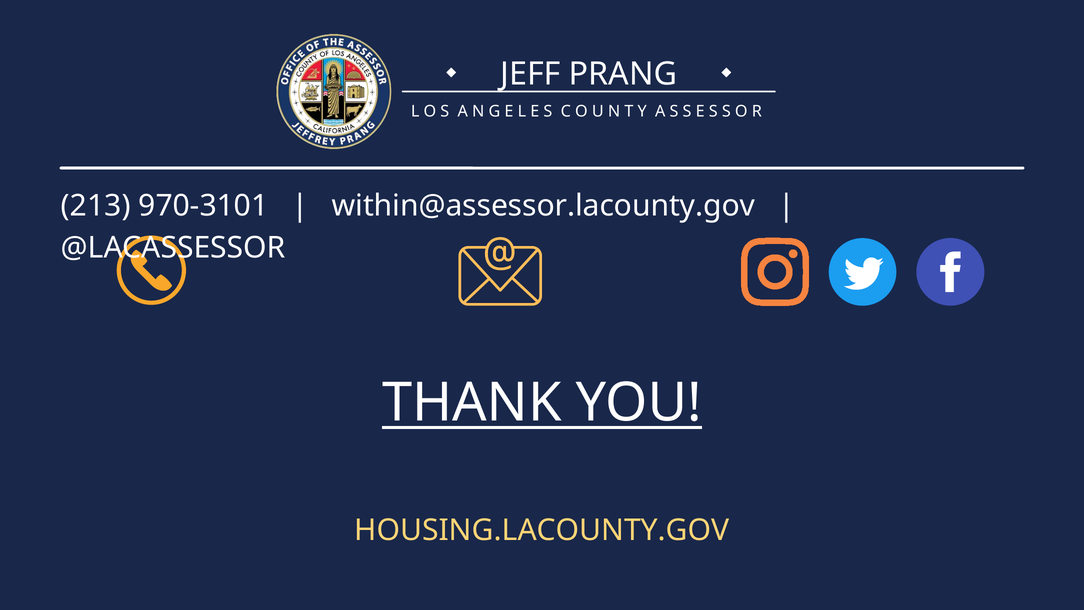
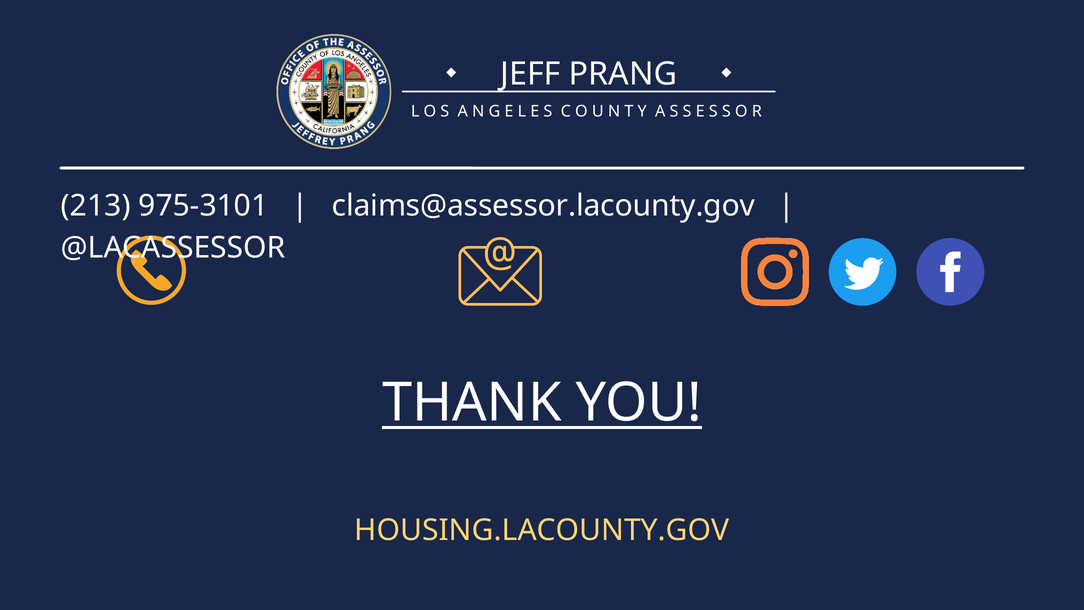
970-3101: 970-3101 -> 975-3101
within@assessor.lacounty.gov: within@assessor.lacounty.gov -> claims@assessor.lacounty.gov
